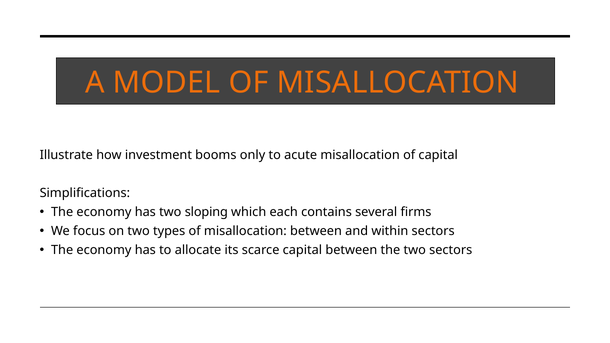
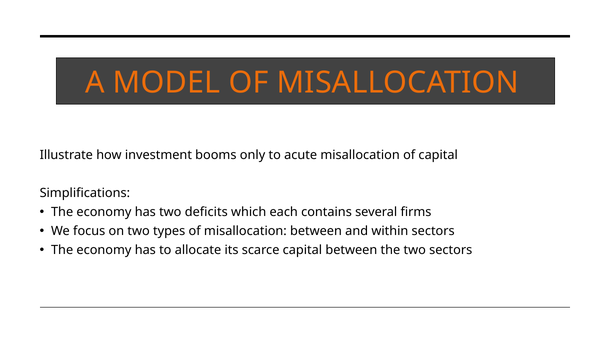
sloping: sloping -> deficits
